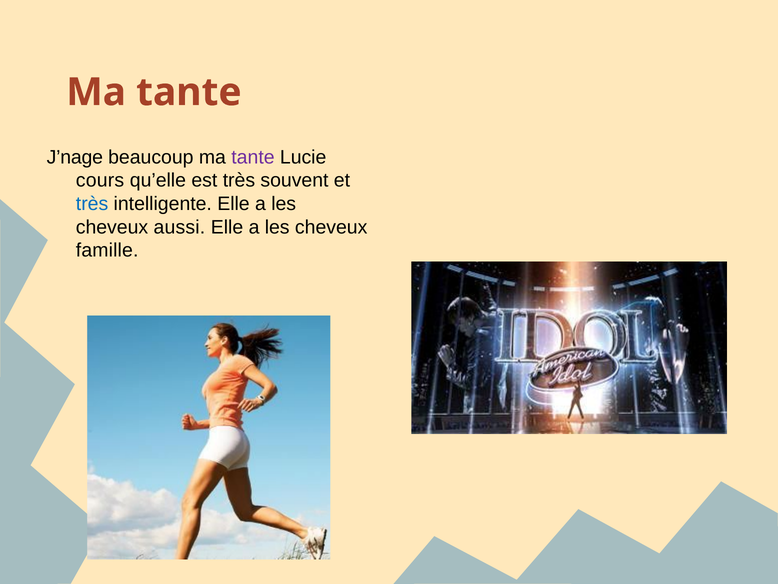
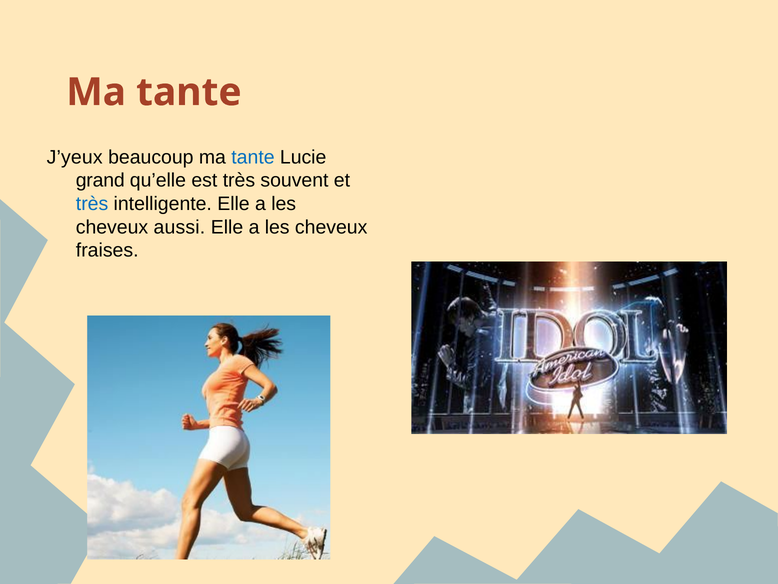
J’nage: J’nage -> J’yeux
tante at (253, 157) colour: purple -> blue
cours: cours -> grand
famille: famille -> fraises
